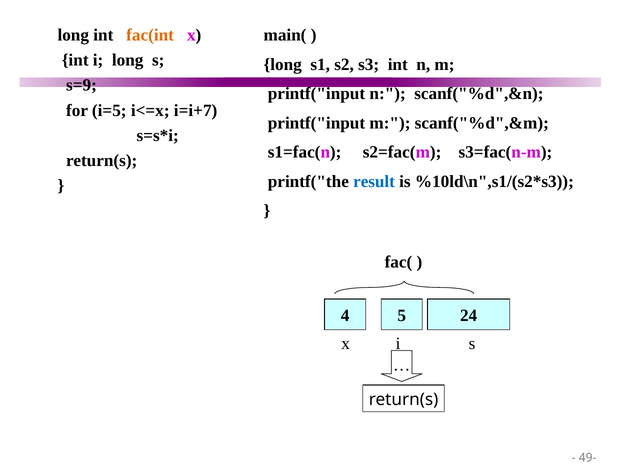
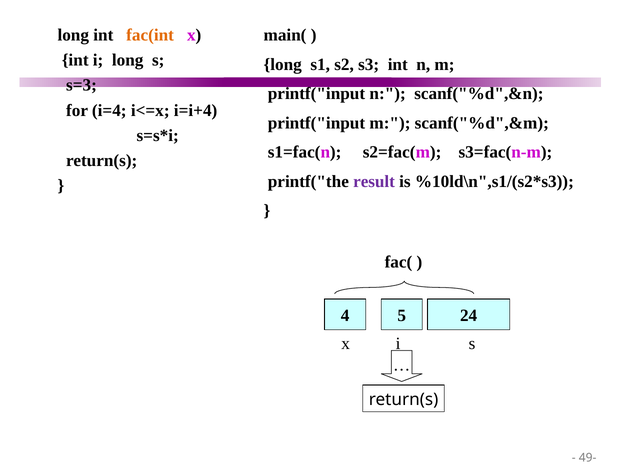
s=9: s=9 -> s=3
i=5: i=5 -> i=4
i=i+7: i=i+7 -> i=i+4
result colour: blue -> purple
